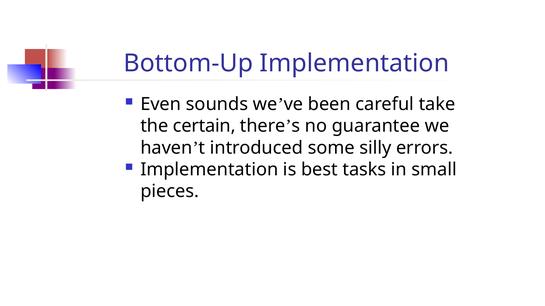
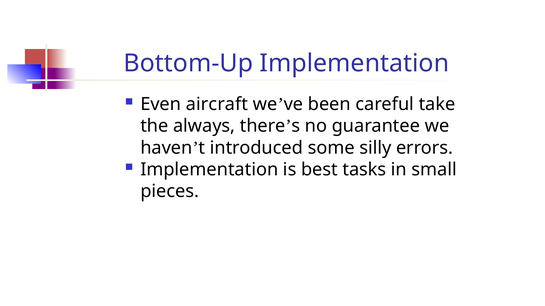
sounds: sounds -> aircraft
certain: certain -> always
